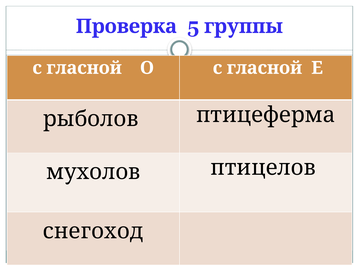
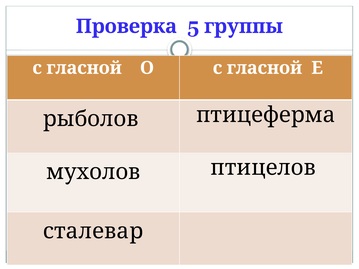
снегоход: снегоход -> сталевар
